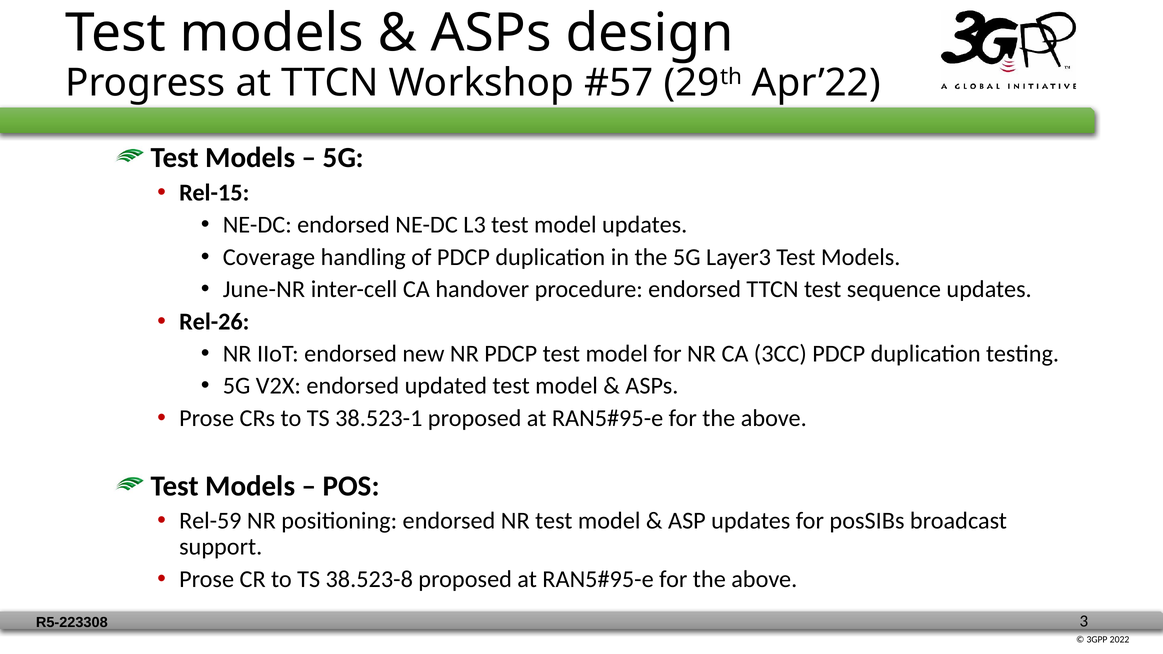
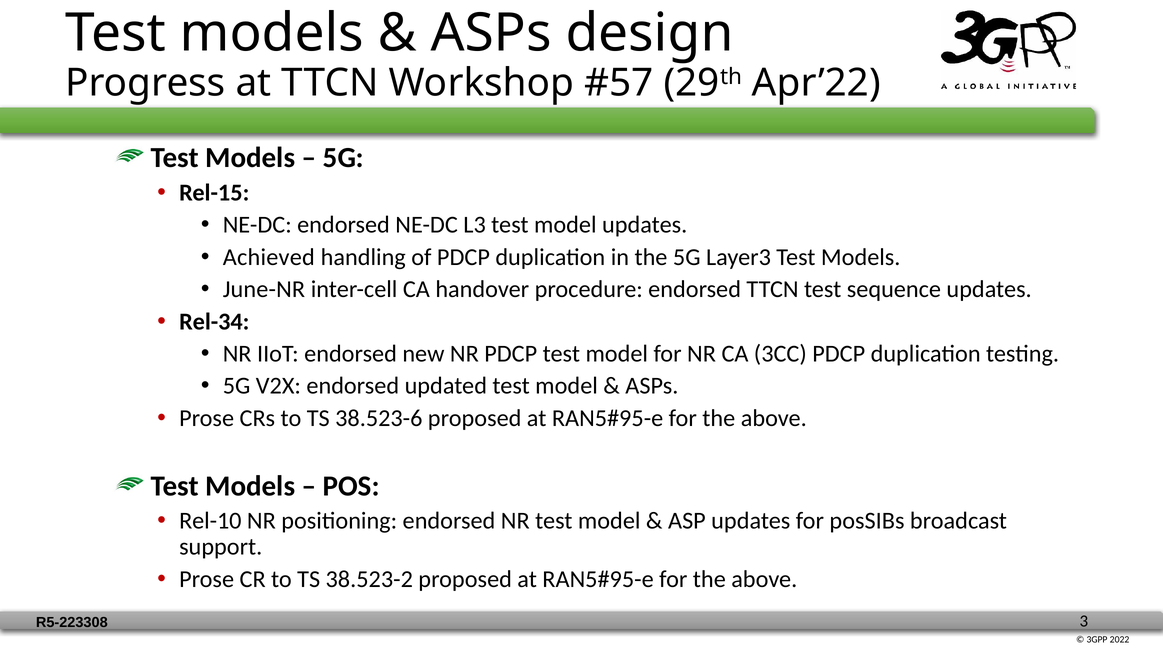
Coverage: Coverage -> Achieved
Rel-26: Rel-26 -> Rel-34
38.523-1: 38.523-1 -> 38.523-6
Rel-59: Rel-59 -> Rel-10
38.523-8: 38.523-8 -> 38.523-2
